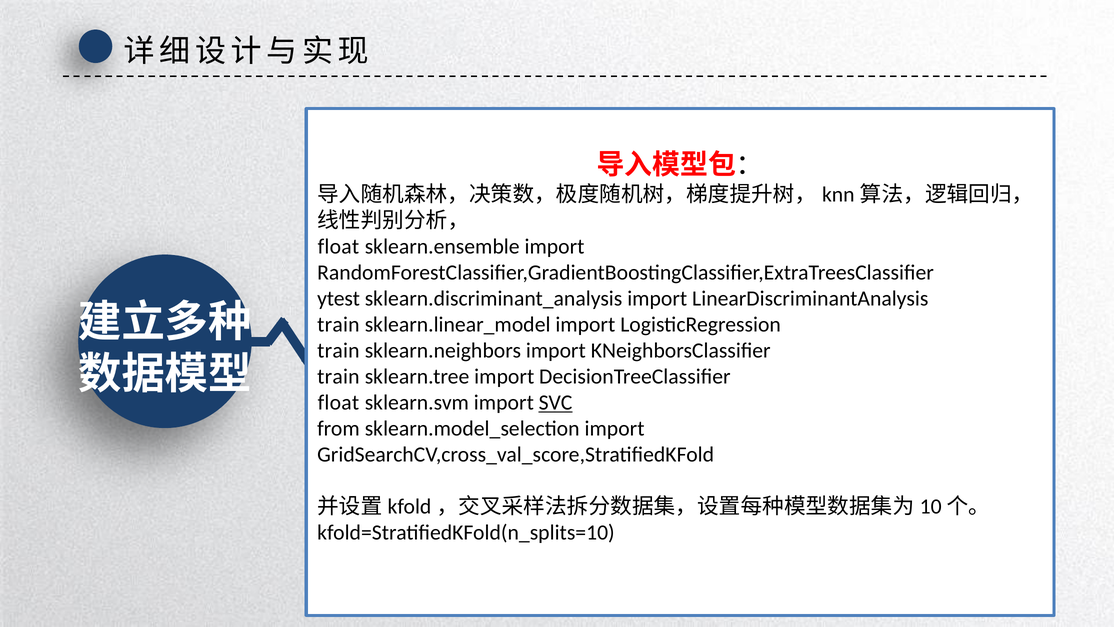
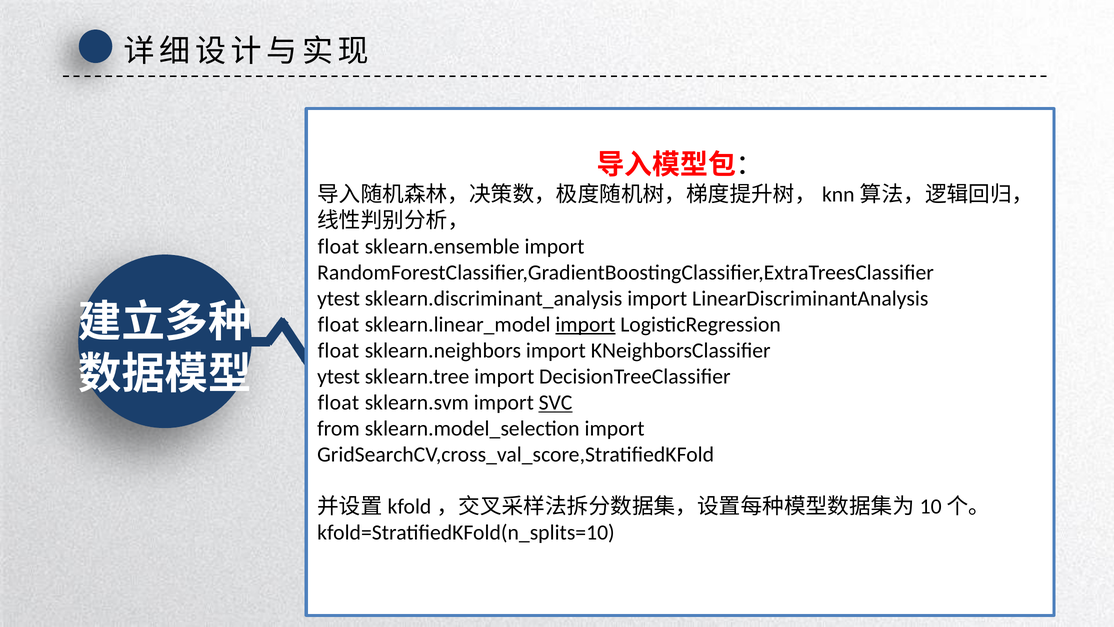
train at (338, 324): train -> float
import at (585, 324) underline: none -> present
train at (338, 350): train -> float
train at (338, 376): train -> ytest
